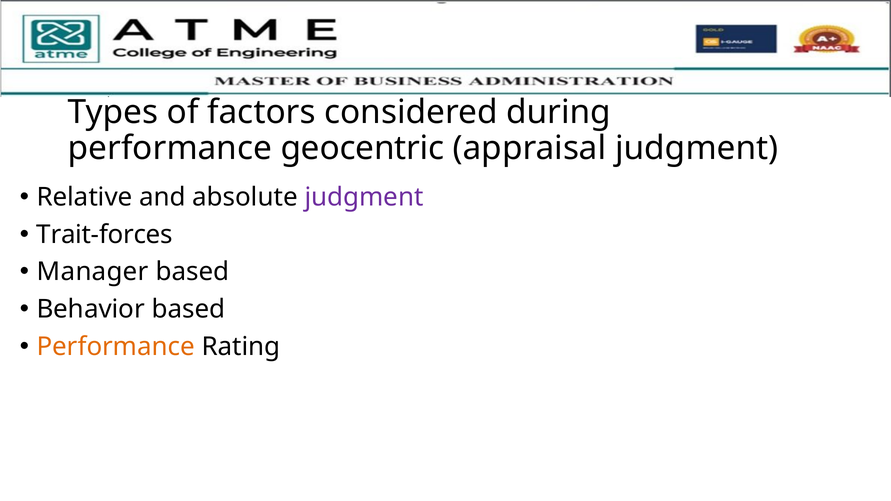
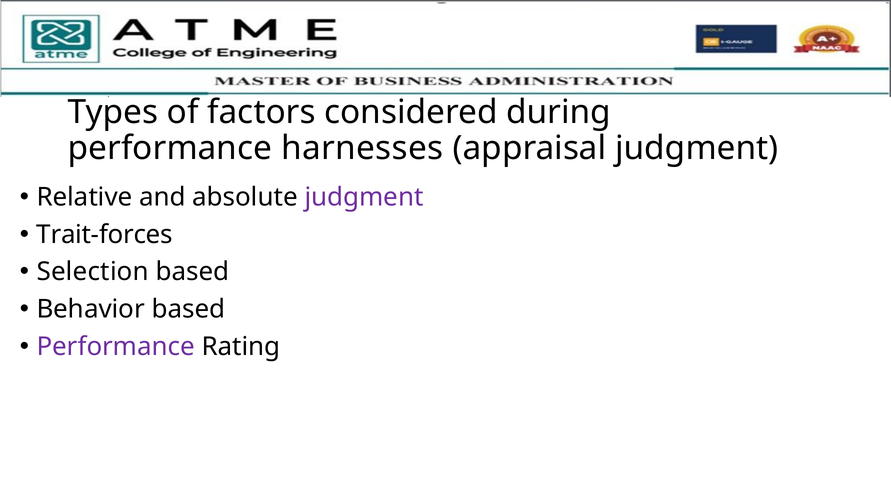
geocentric: geocentric -> harnesses
Manager: Manager -> Selection
Performance at (116, 347) colour: orange -> purple
